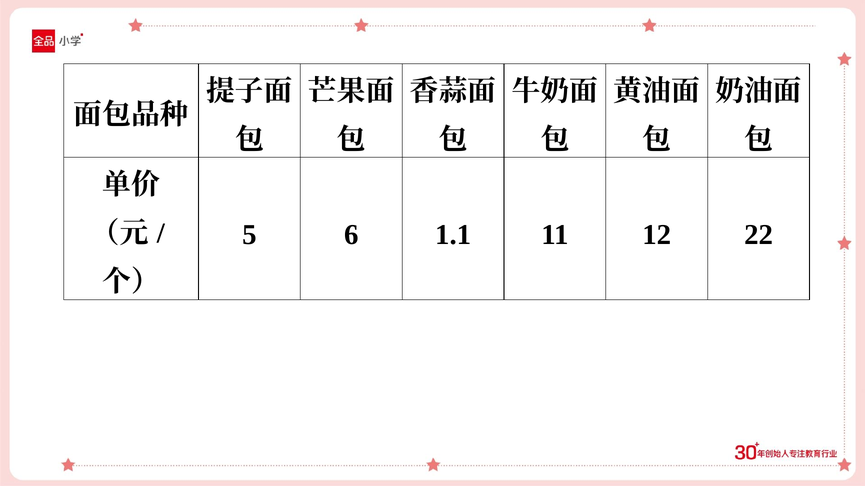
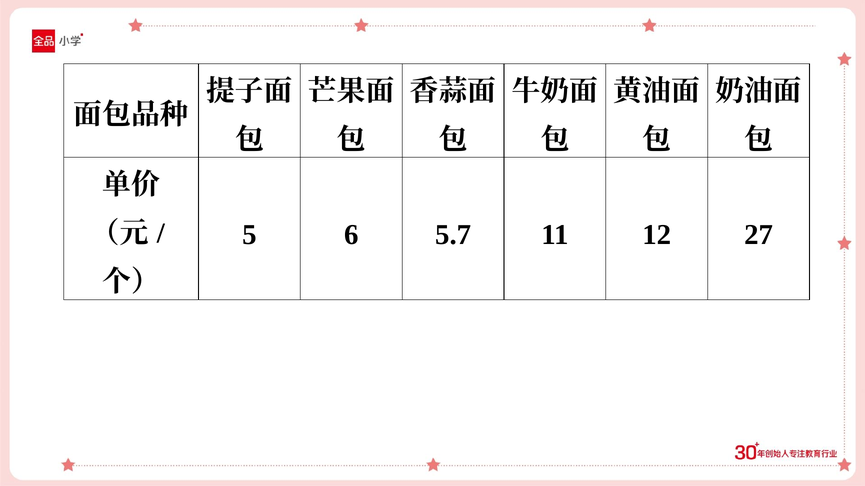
1.1: 1.1 -> 5.7
22: 22 -> 27
